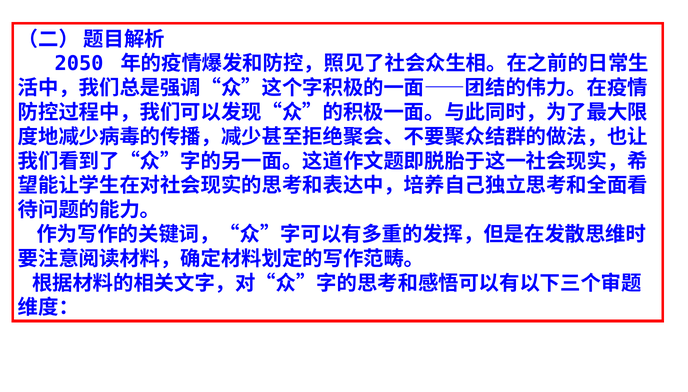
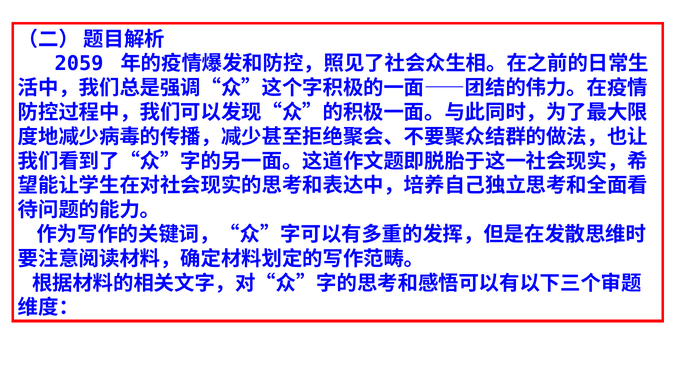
2050: 2050 -> 2059
